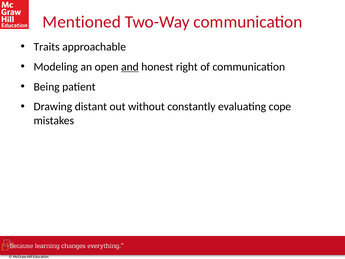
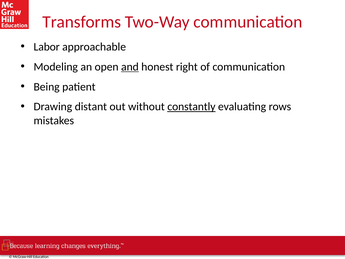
Mentioned: Mentioned -> Transforms
Traits: Traits -> Labor
constantly underline: none -> present
cope: cope -> rows
